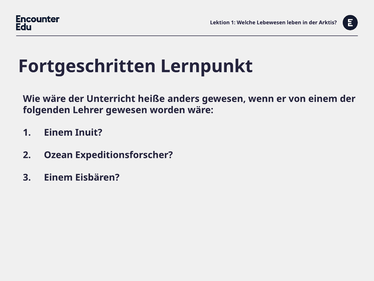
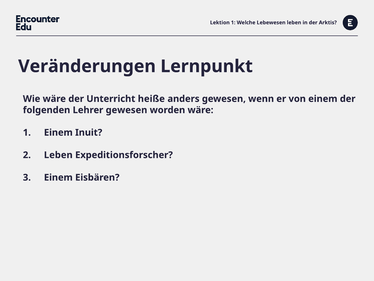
Fortgeschritten: Fortgeschritten -> Veränderungen
Ozean at (58, 155): Ozean -> Leben
